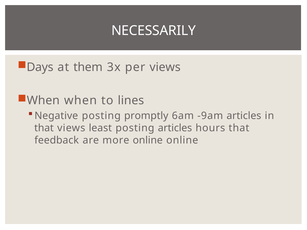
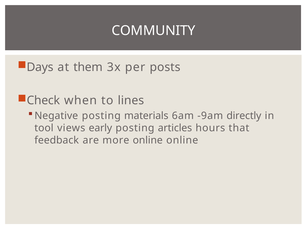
NECESSARILY: NECESSARILY -> COMMUNITY
per views: views -> posts
When at (43, 101): When -> Check
promptly: promptly -> materials
-9am articles: articles -> directly
that at (44, 128): that -> tool
least: least -> early
